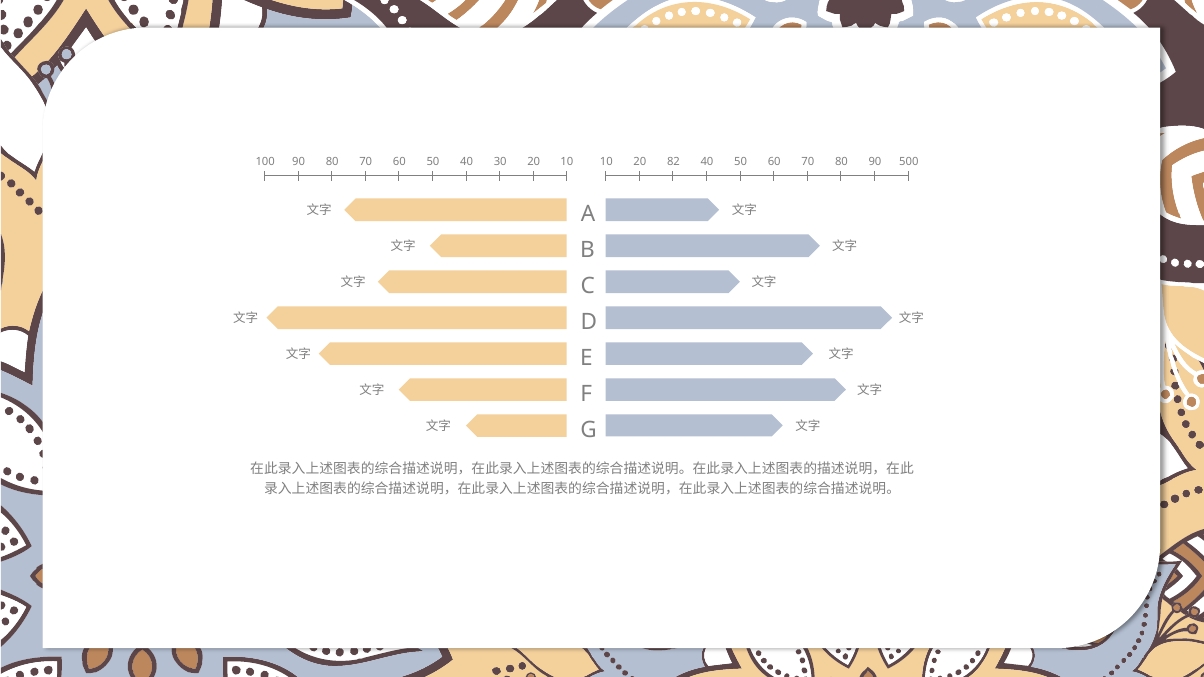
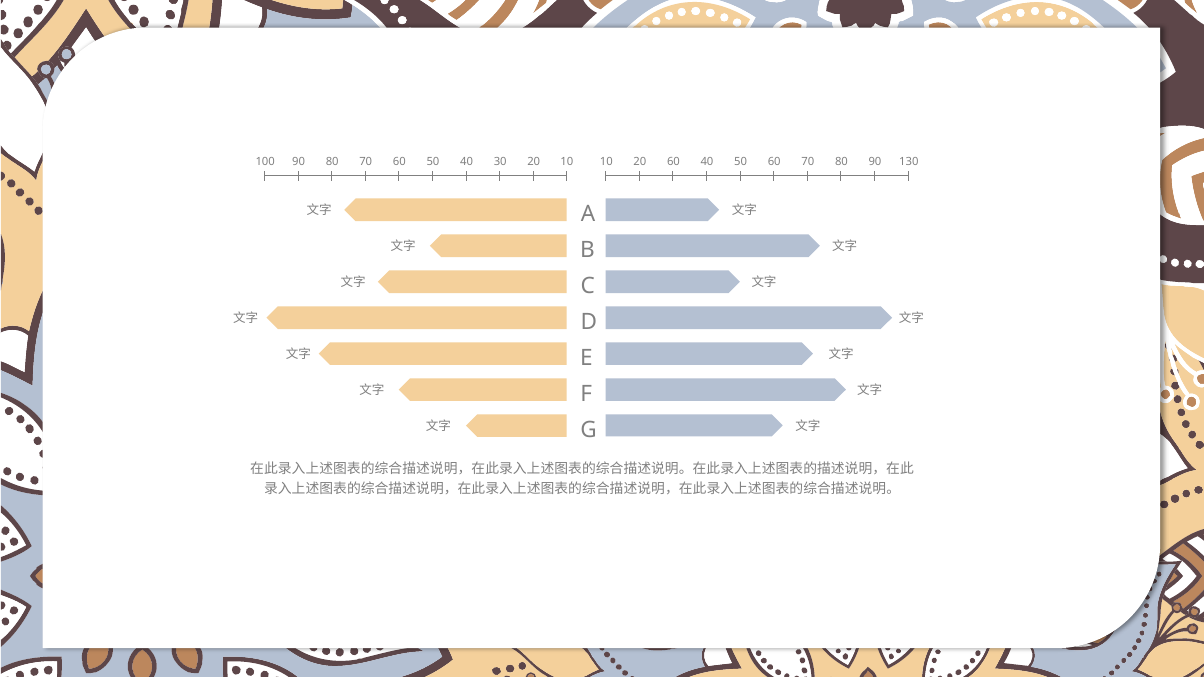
20 82: 82 -> 60
500: 500 -> 130
